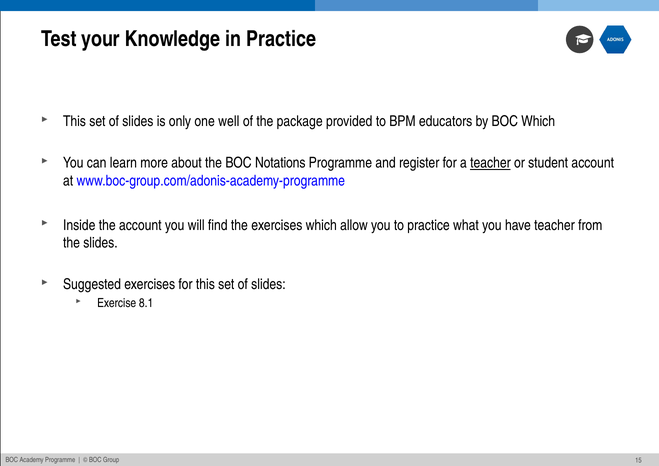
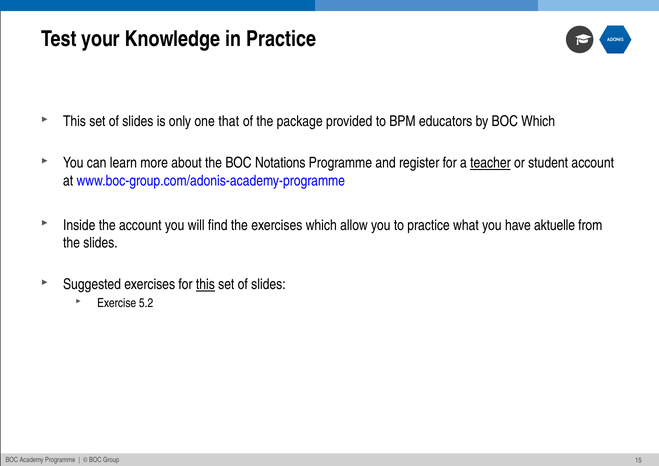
well: well -> that
have teacher: teacher -> aktuelle
this at (205, 285) underline: none -> present
8.1: 8.1 -> 5.2
